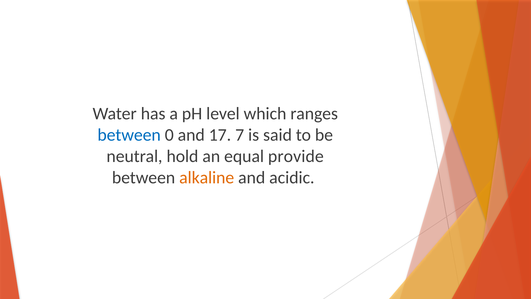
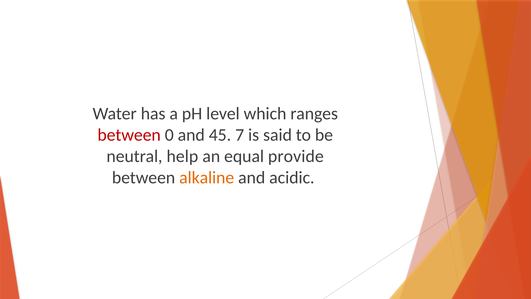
between at (129, 135) colour: blue -> red
17: 17 -> 45
hold: hold -> help
